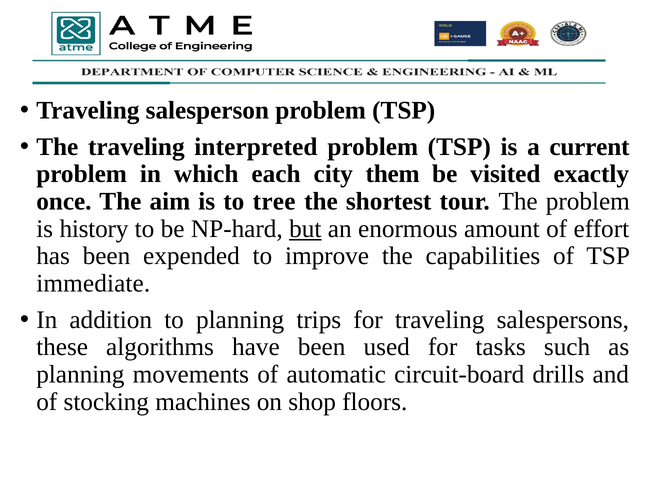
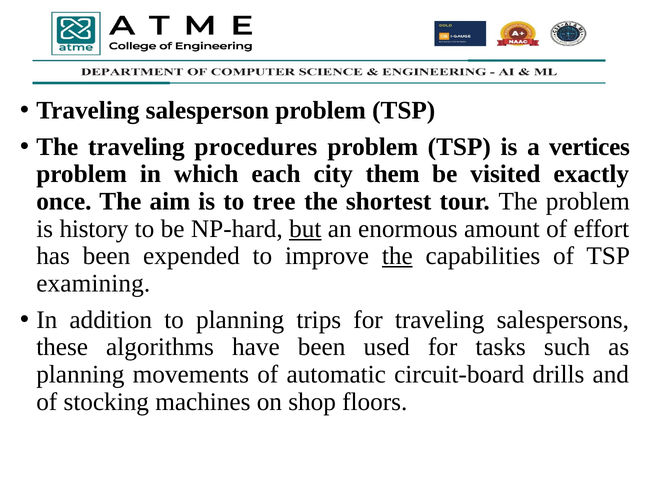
interpreted: interpreted -> procedures
current: current -> vertices
the at (397, 256) underline: none -> present
immediate: immediate -> examining
